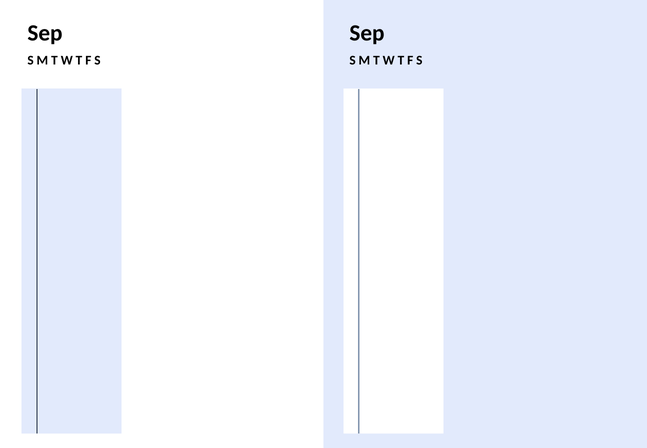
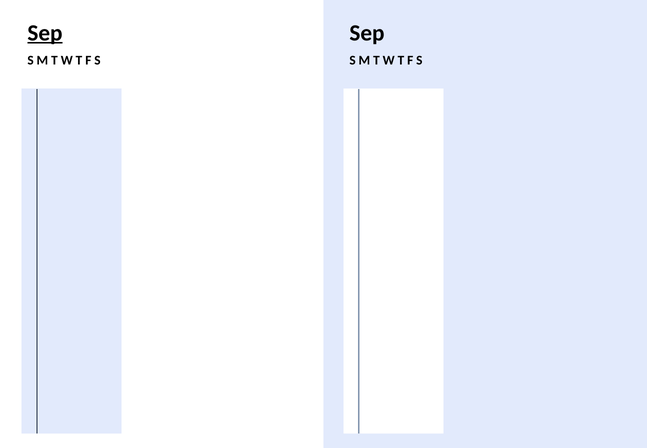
Sep at (45, 33) underline: none -> present
